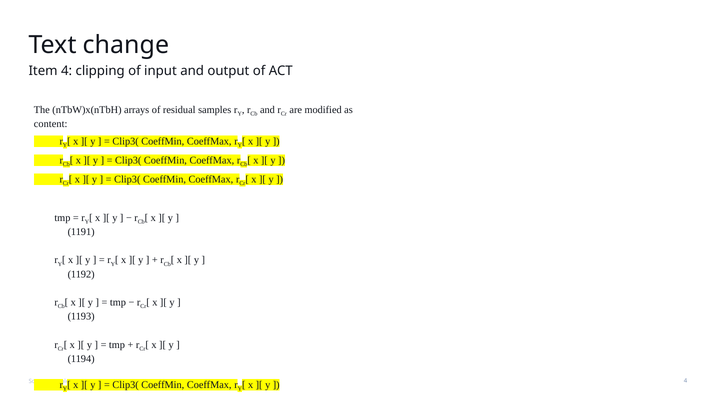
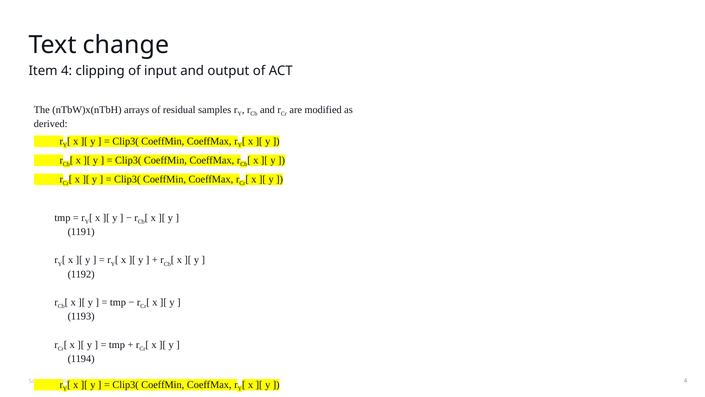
content: content -> derived
